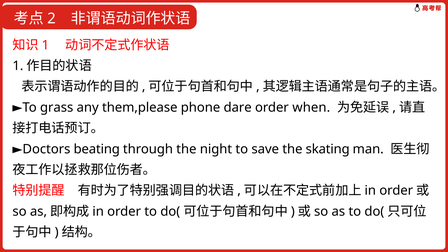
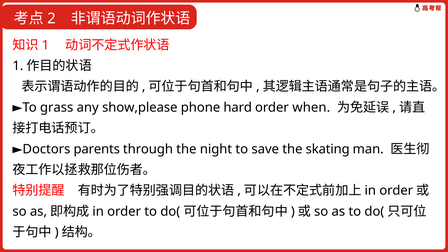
them,please: them,please -> show,please
dare: dare -> hard
beating: beating -> parents
